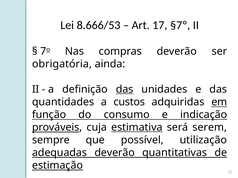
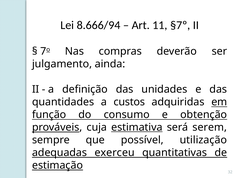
8.666/53: 8.666/53 -> 8.666/94
17: 17 -> 11
obrigatória: obrigatória -> julgamento
das at (125, 89) underline: present -> none
indicação: indicação -> obtenção
adequadas deverão: deverão -> exerceu
